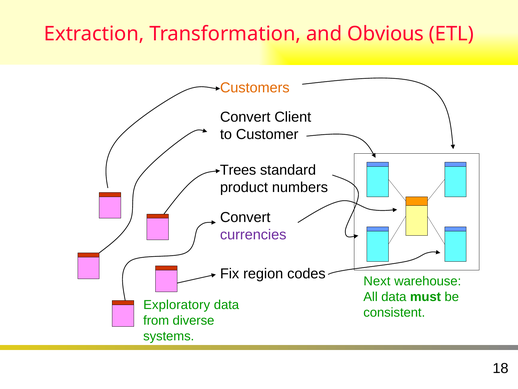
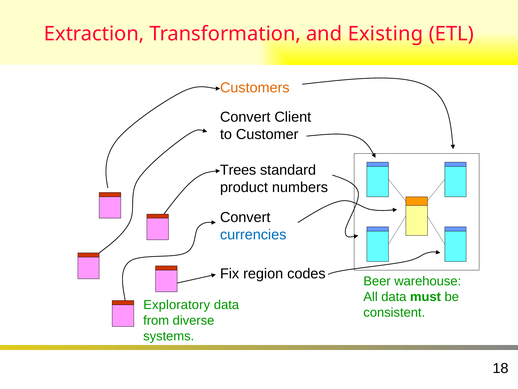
Obvious: Obvious -> Existing
currencies colour: purple -> blue
Next: Next -> Beer
